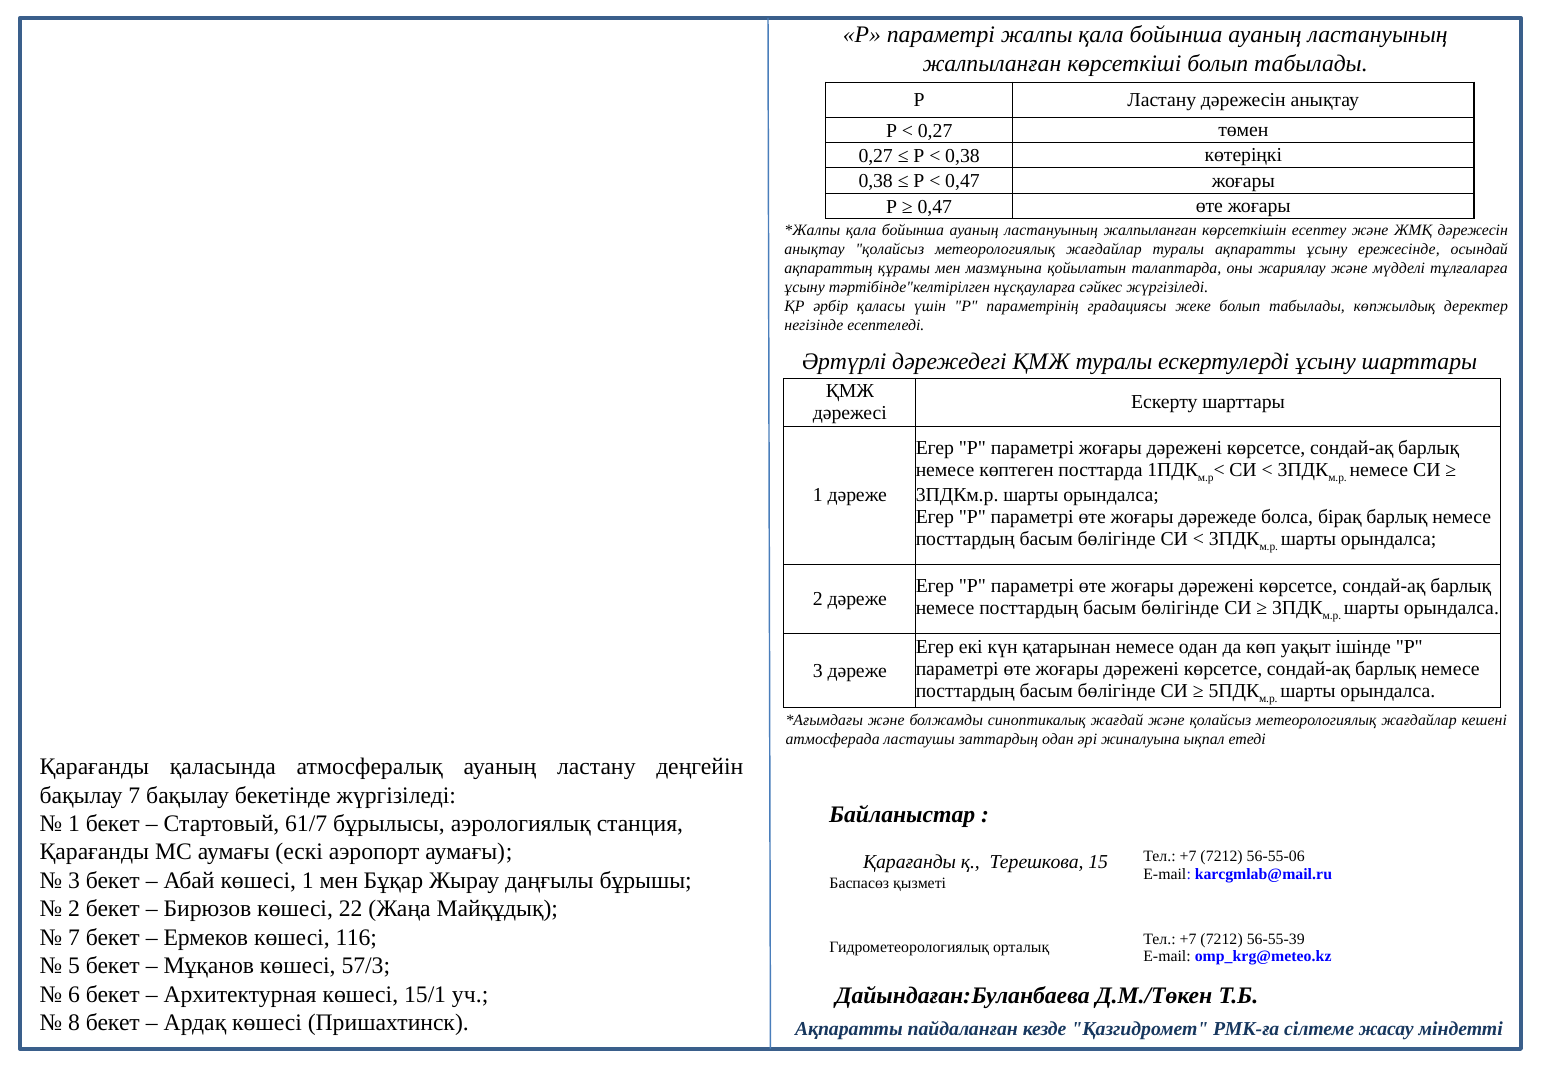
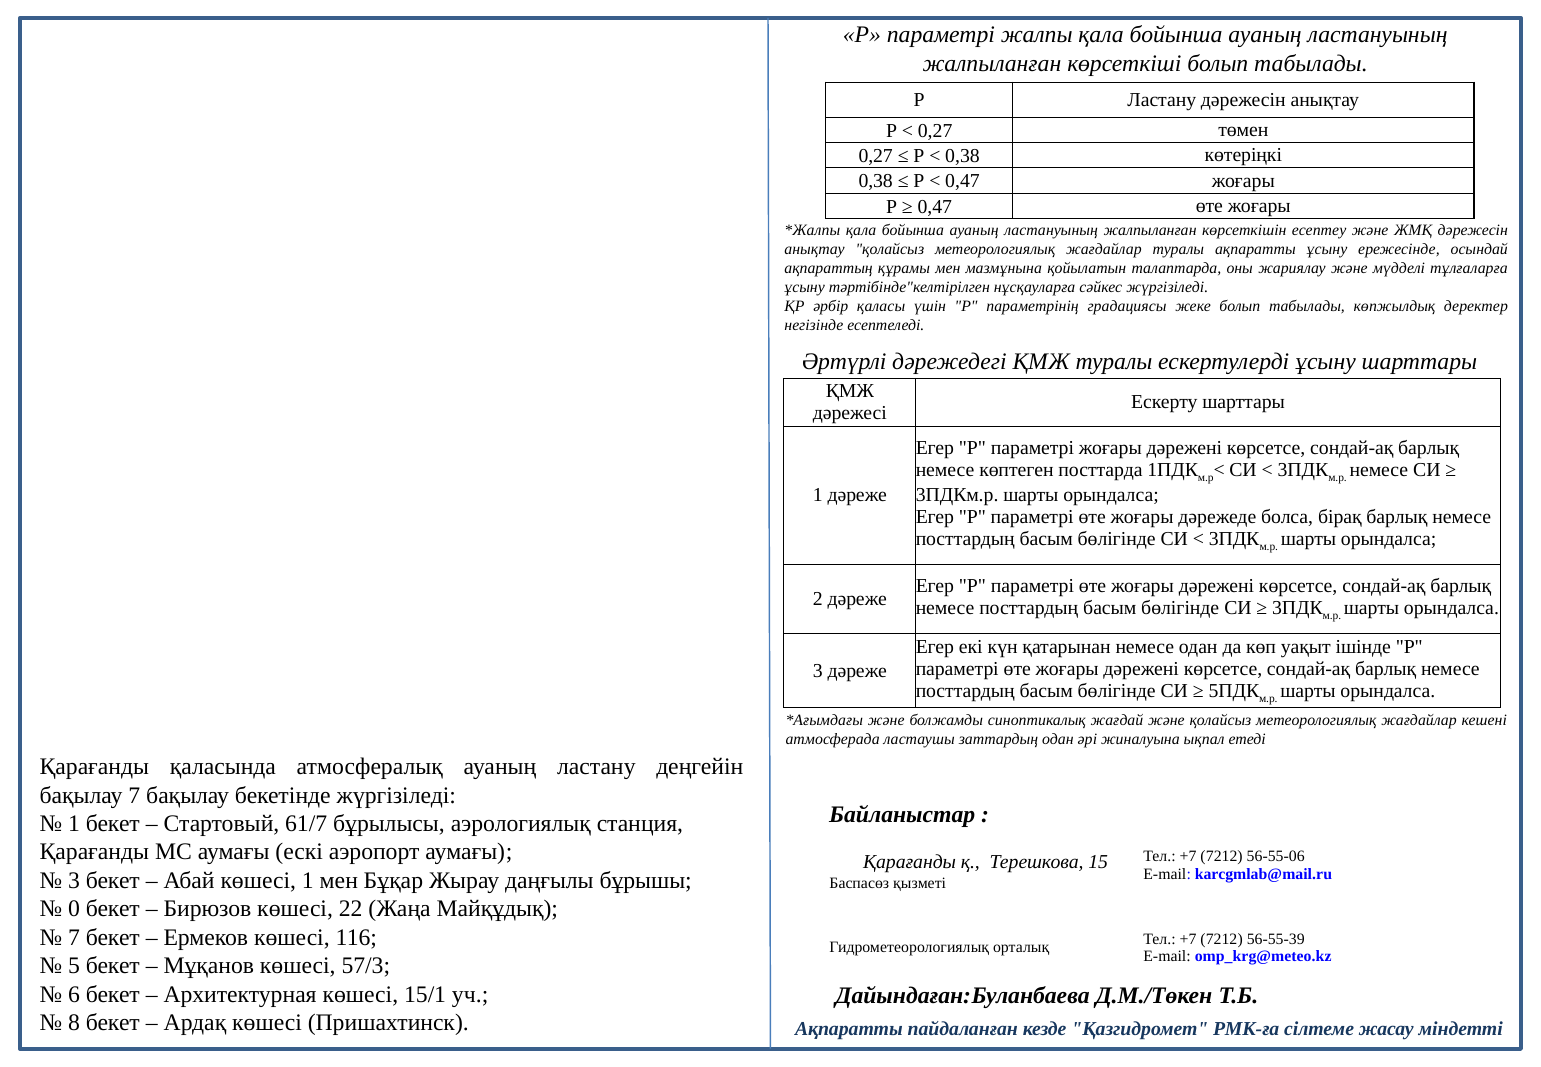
2 at (74, 909): 2 -> 0
